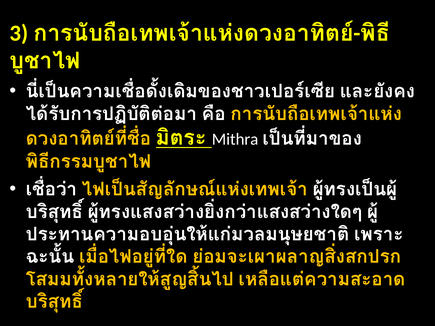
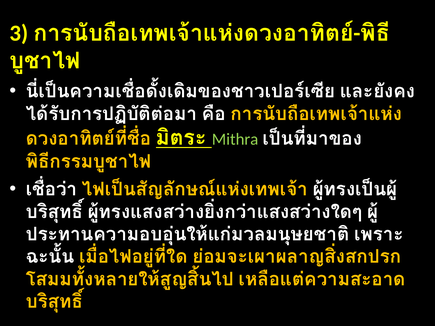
Mithra colour: white -> light green
